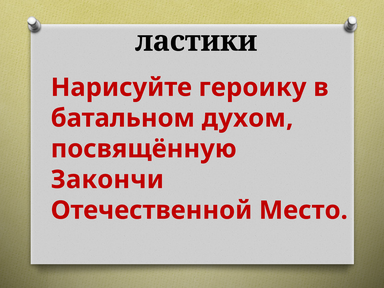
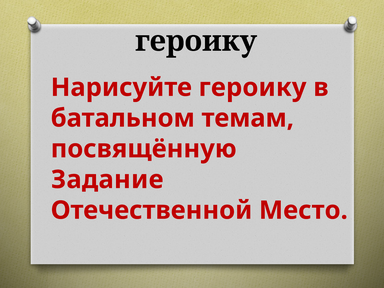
ластики at (196, 41): ластики -> героику
духом: духом -> темам
Закончи: Закончи -> Задание
